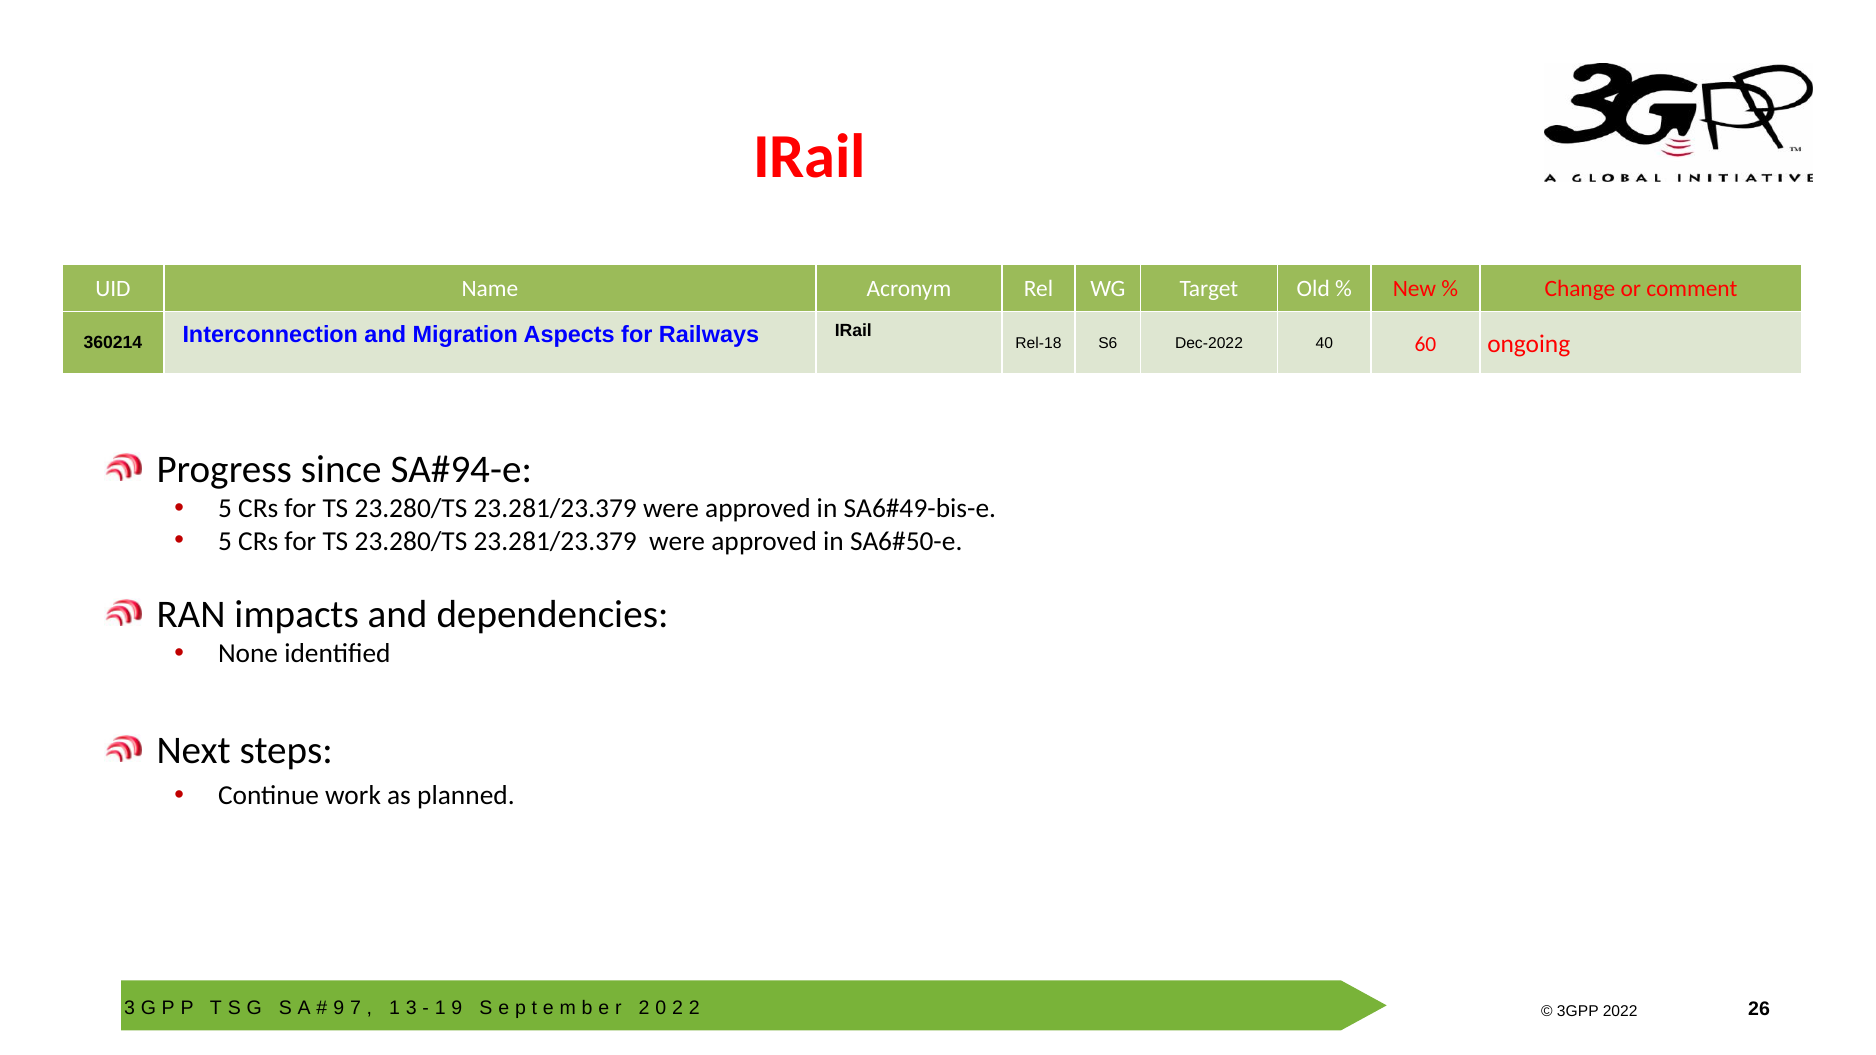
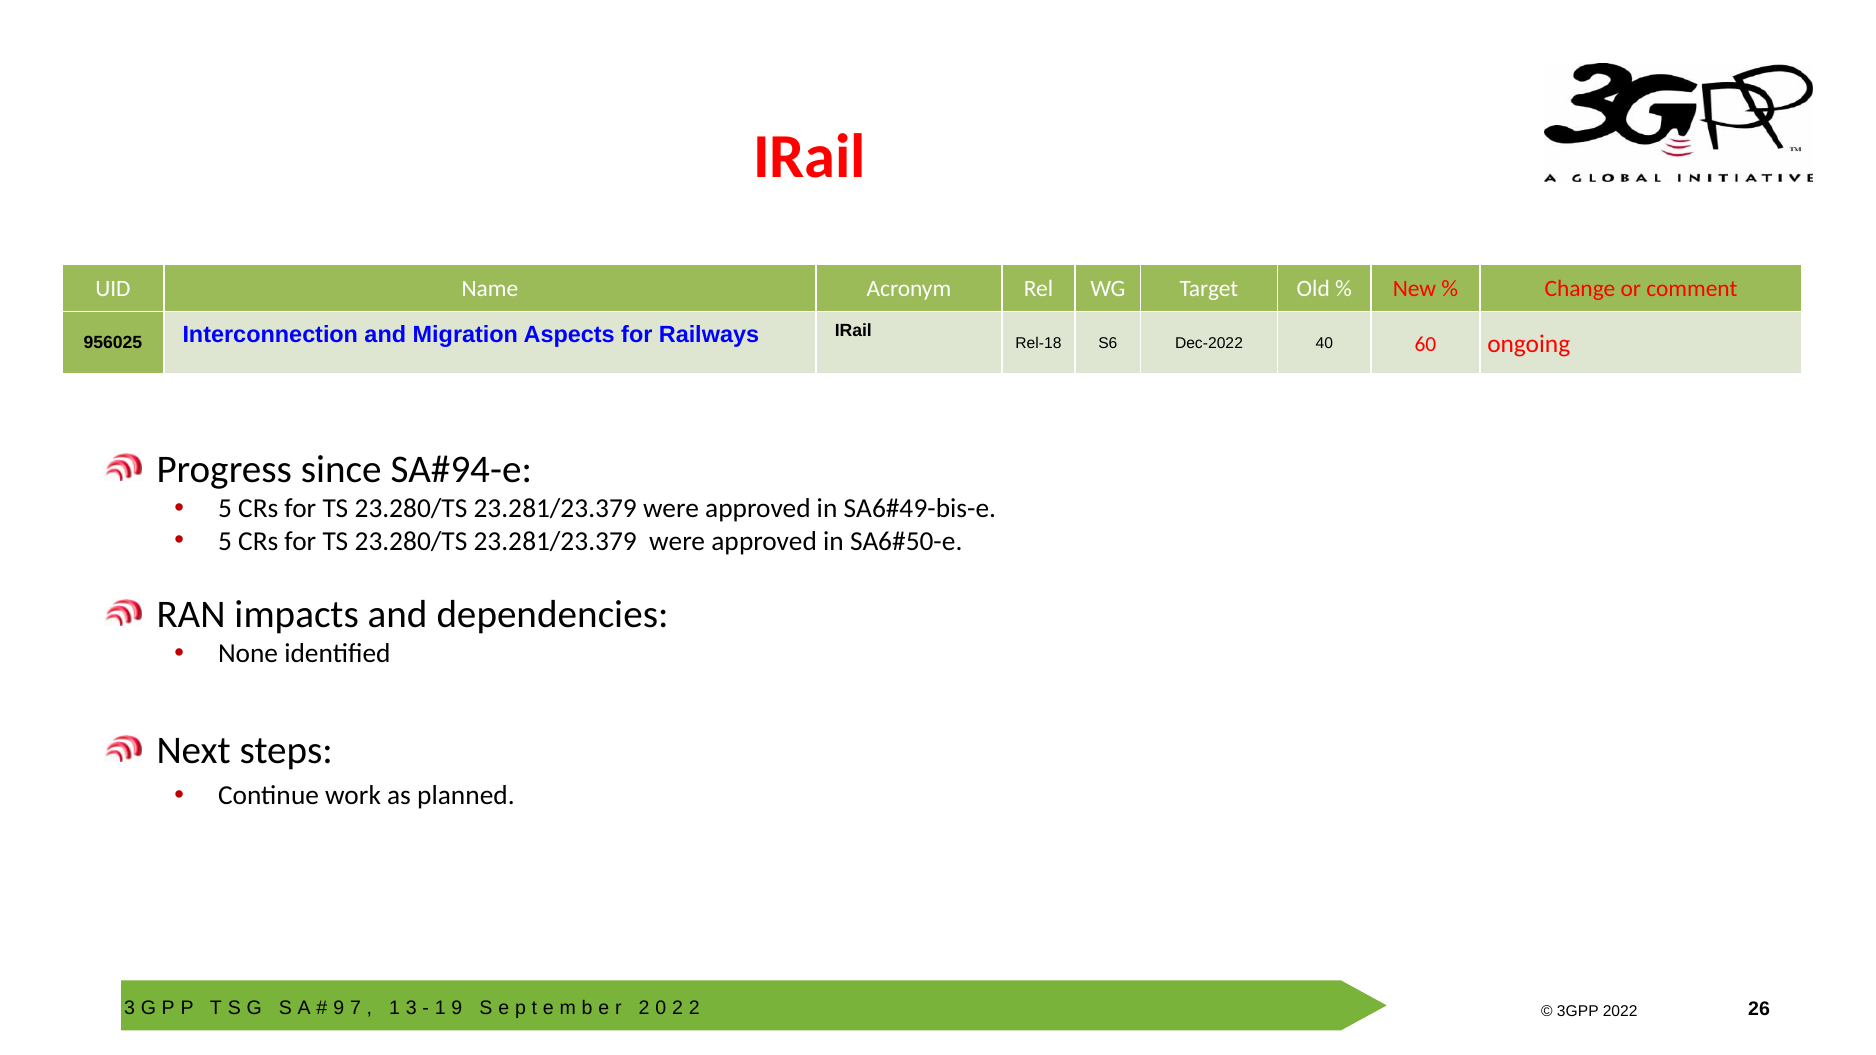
360214: 360214 -> 956025
